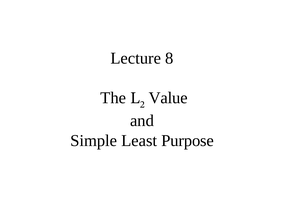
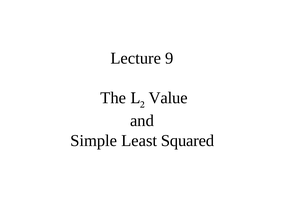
8: 8 -> 9
Purpose: Purpose -> Squared
